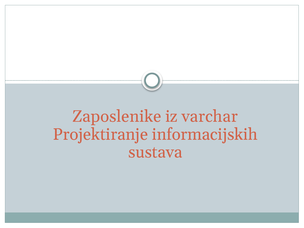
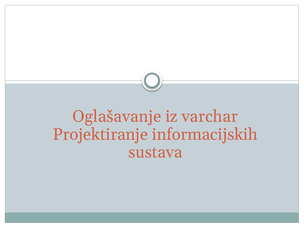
Zaposlenike: Zaposlenike -> Oglašavanje
